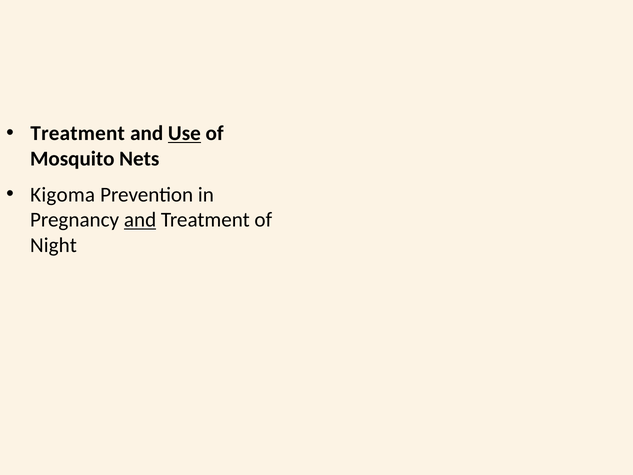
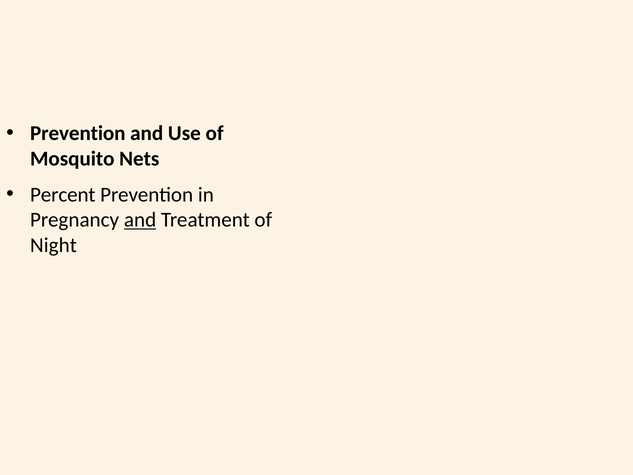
Treatment at (78, 133): Treatment -> Prevention
Use underline: present -> none
Kigoma: Kigoma -> Percent
